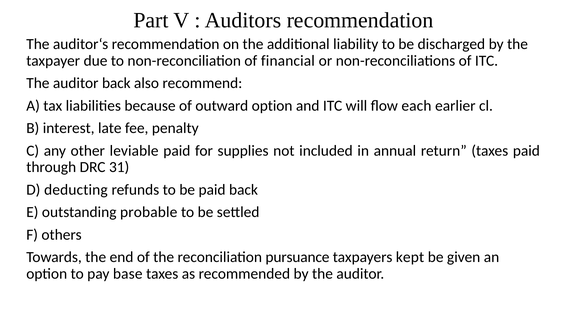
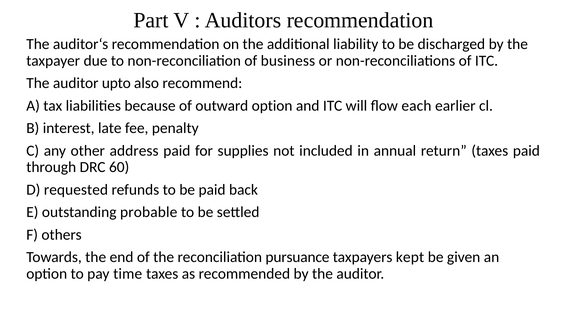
financial: financial -> business
auditor back: back -> upto
leviable: leviable -> address
31: 31 -> 60
deducting: deducting -> requested
base: base -> time
